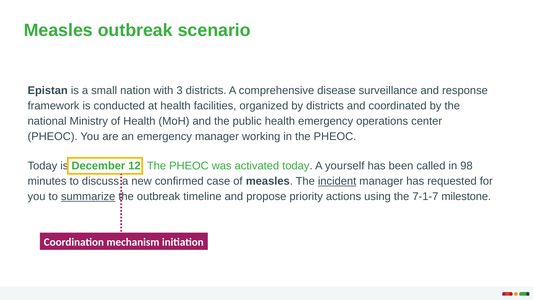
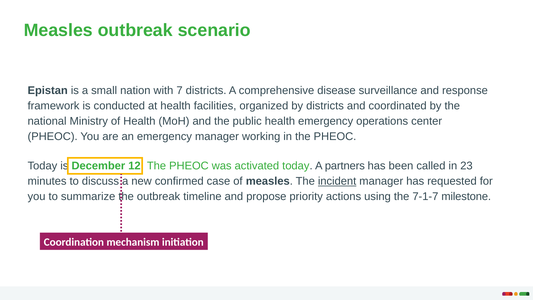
3: 3 -> 7
yourself: yourself -> partners
98: 98 -> 23
summarize underline: present -> none
